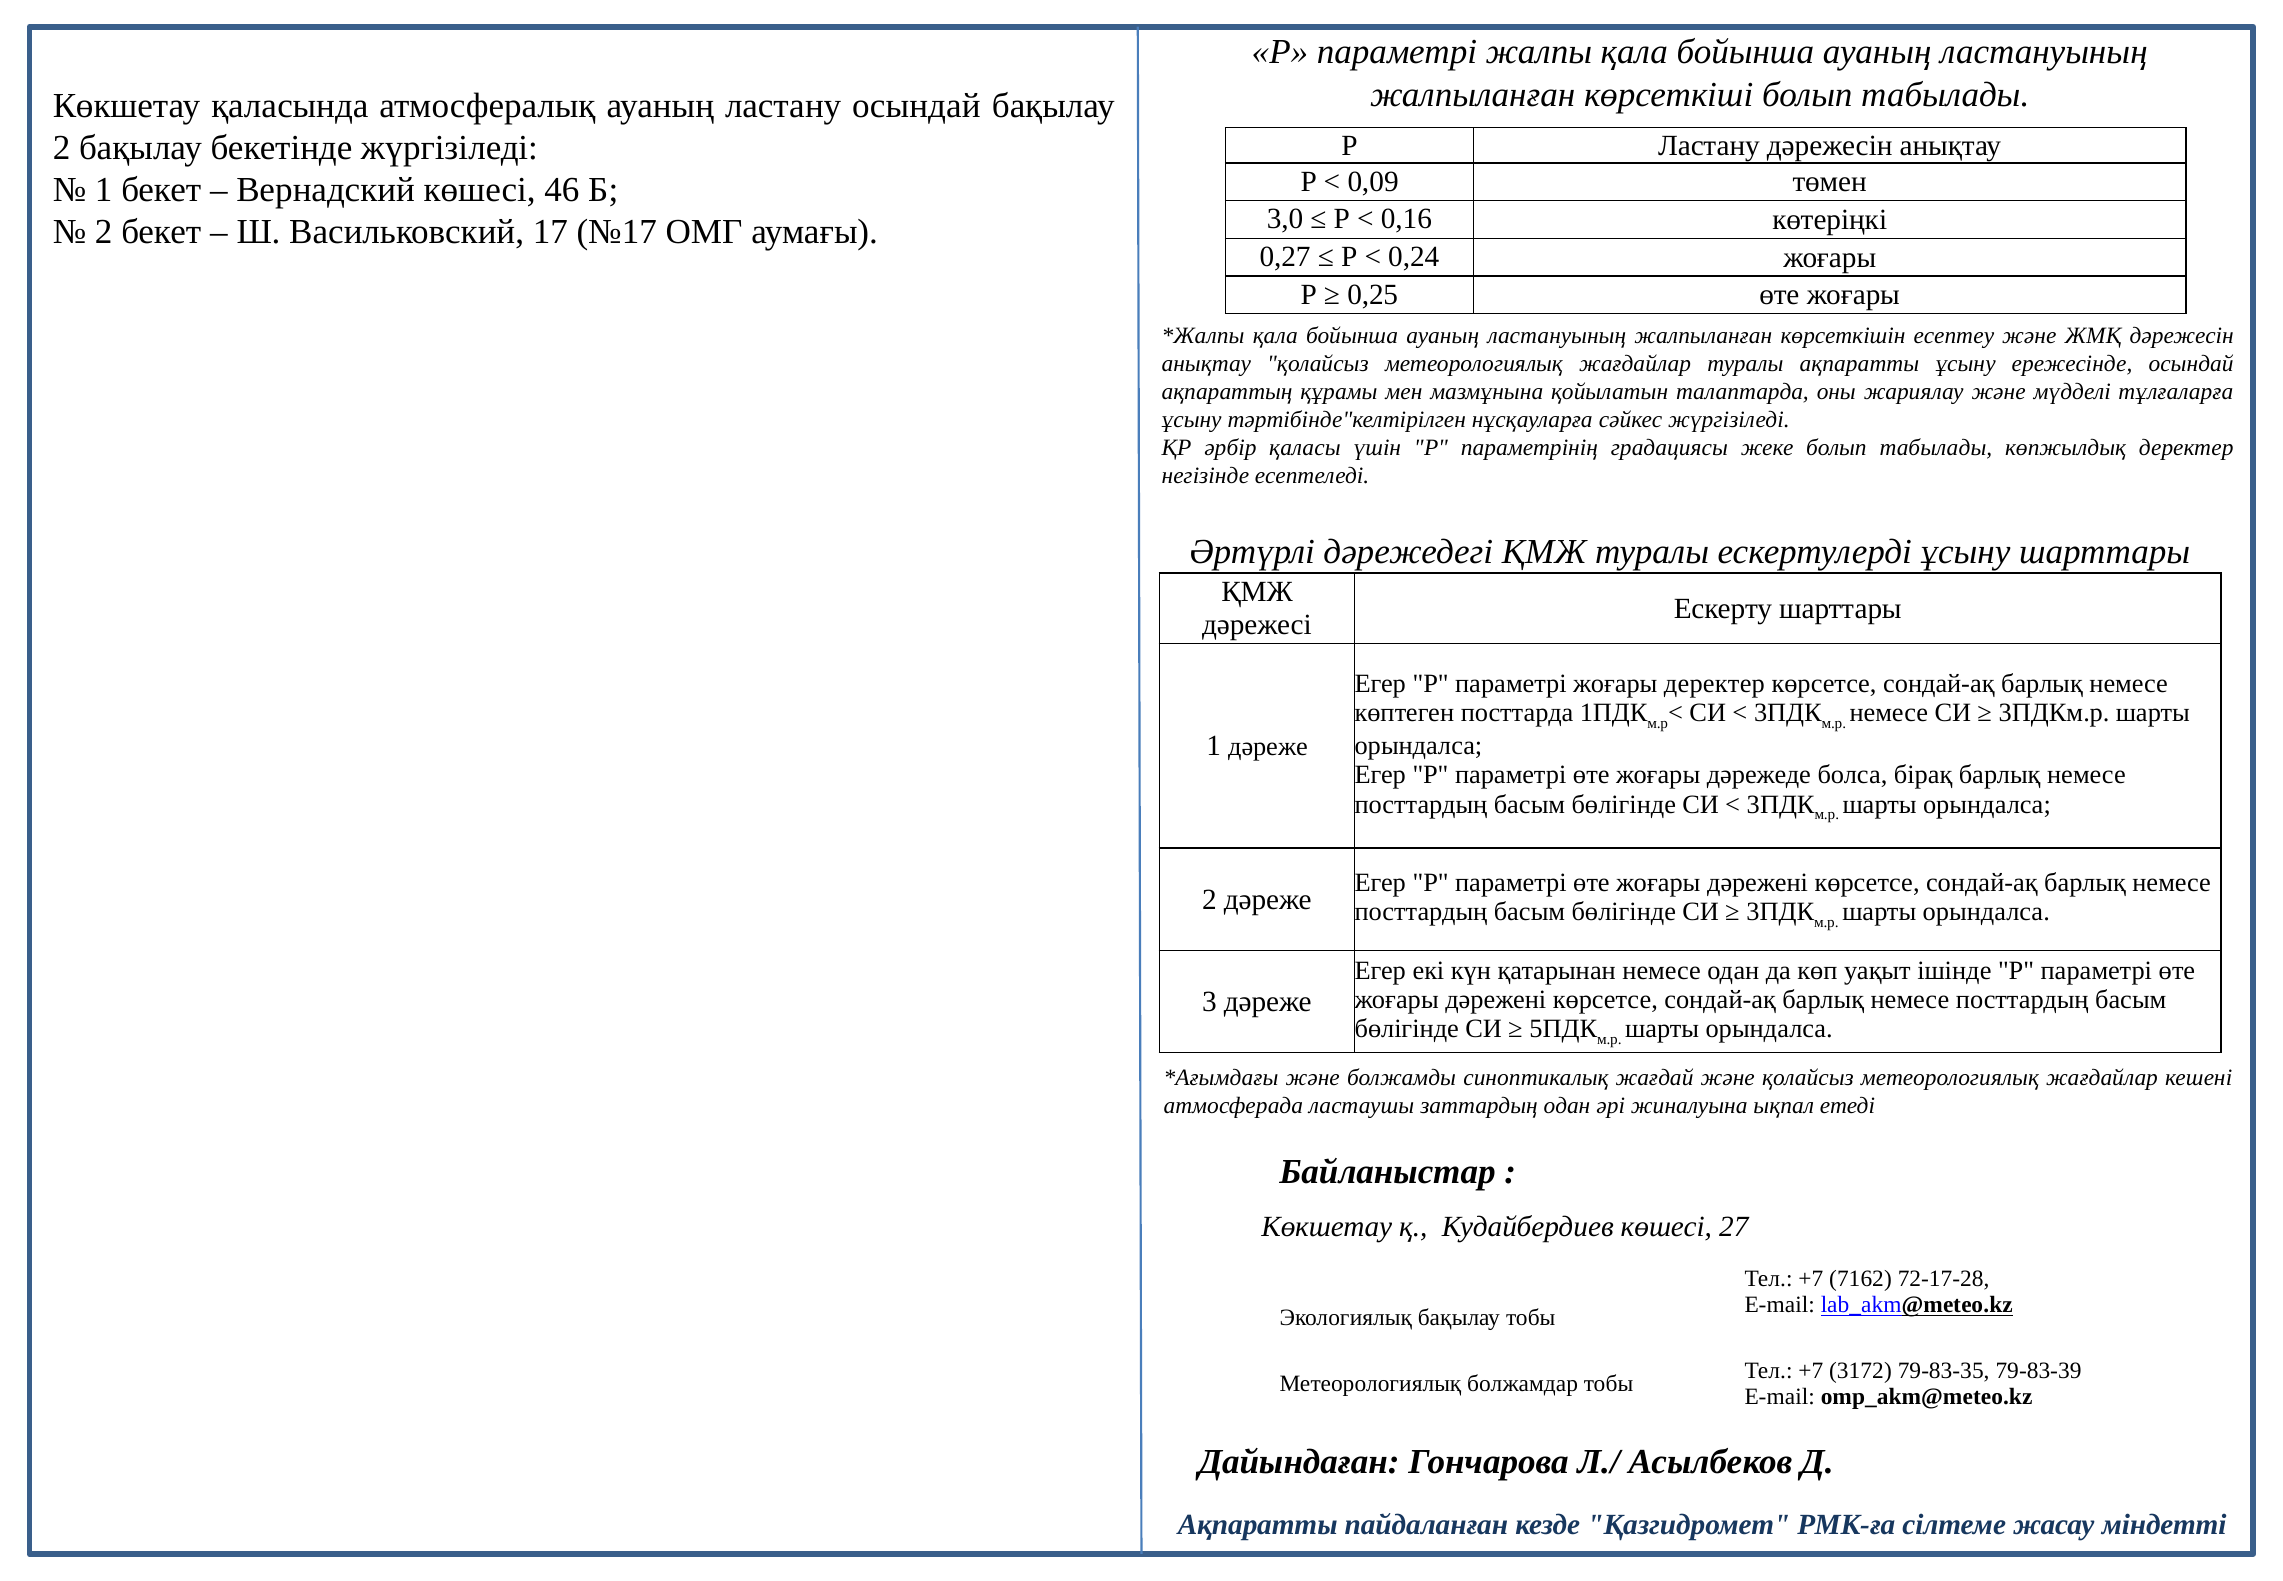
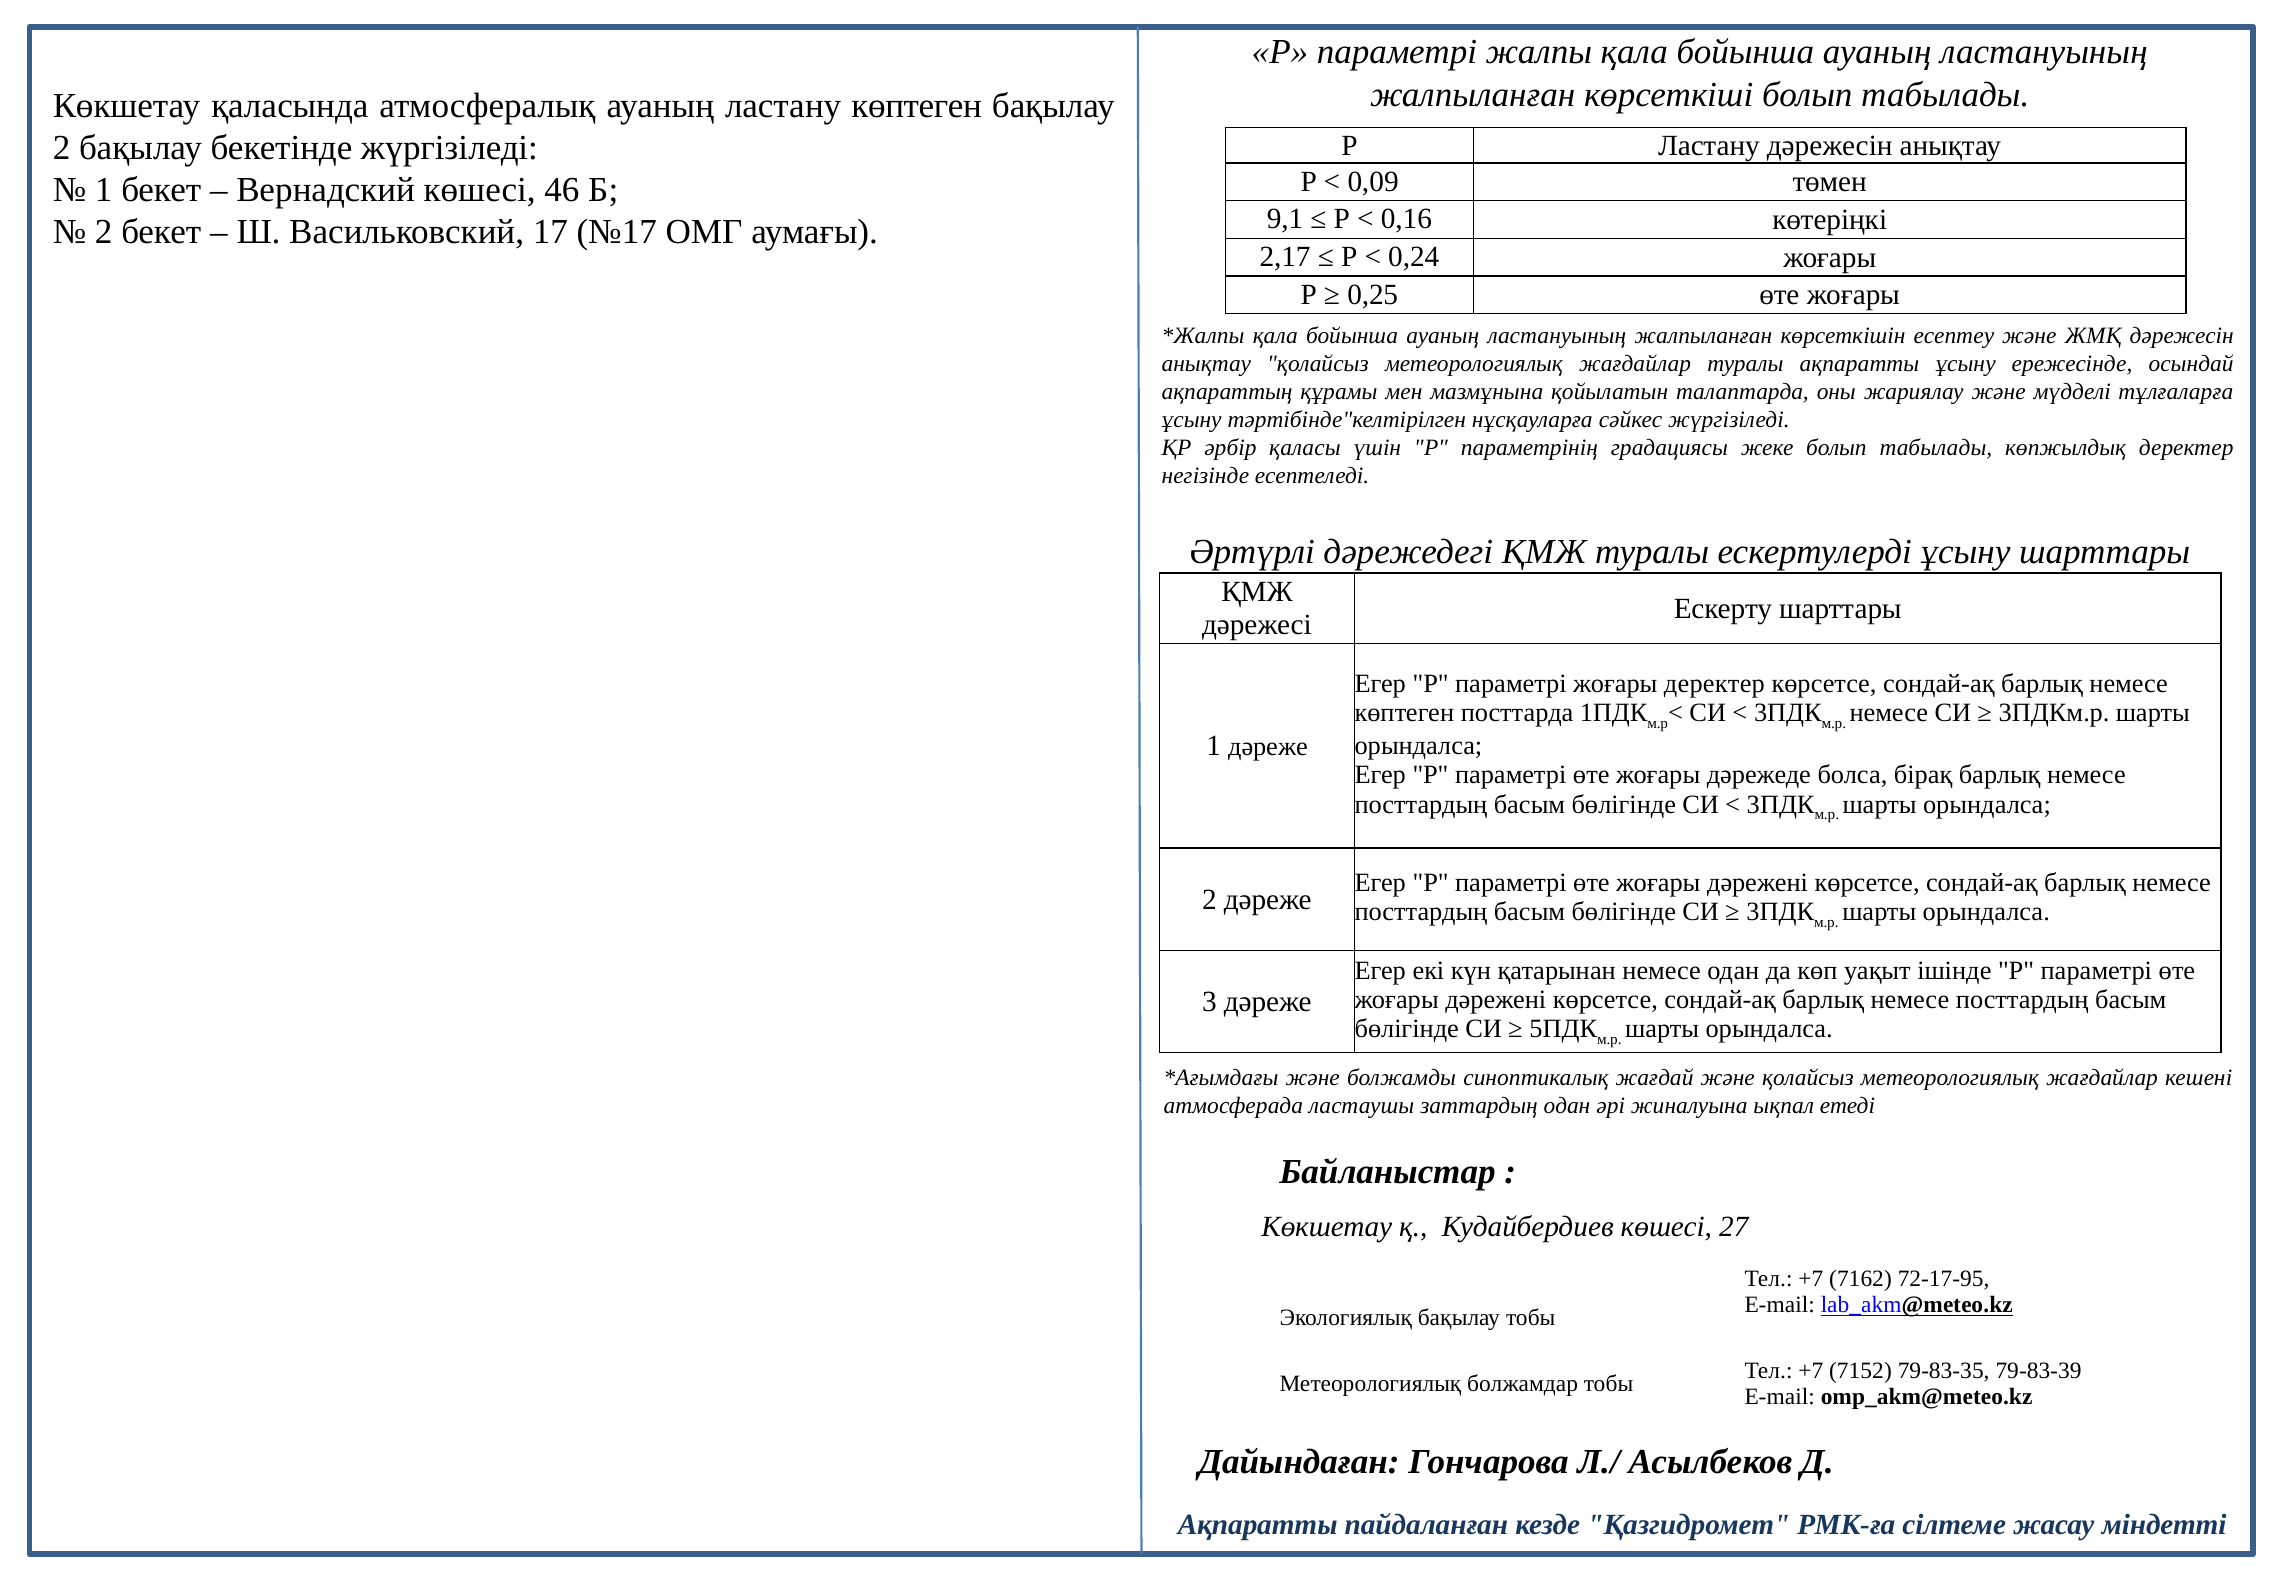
ластану осындай: осындай -> көптеген
3,0: 3,0 -> 9,1
0,27: 0,27 -> 2,17
72-17-28: 72-17-28 -> 72-17-95
3172: 3172 -> 7152
